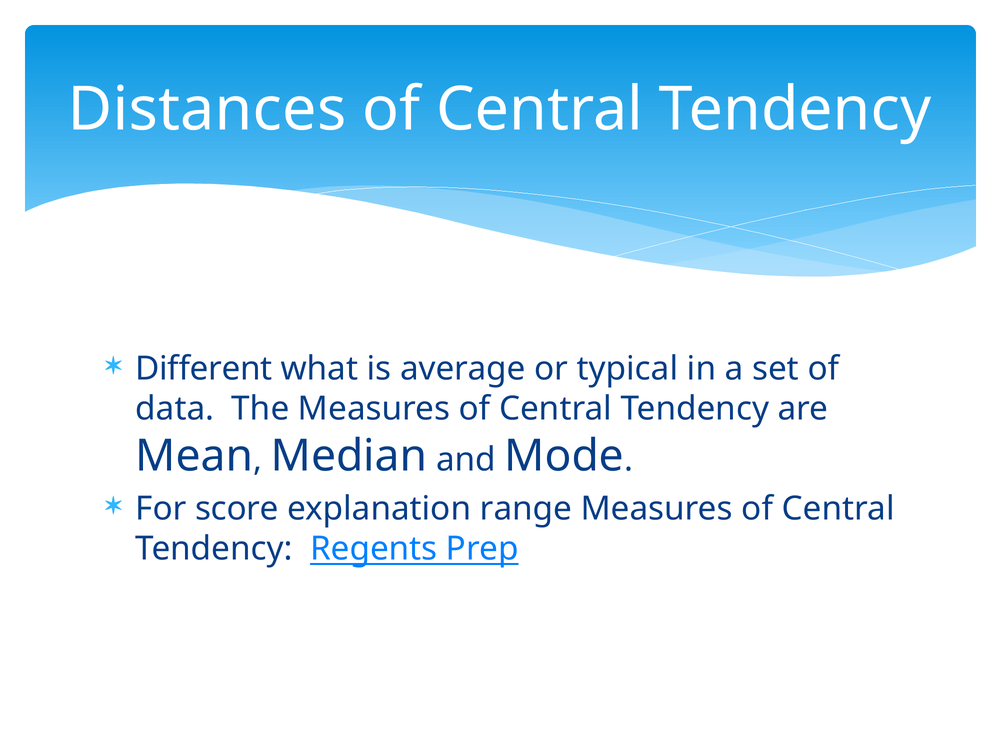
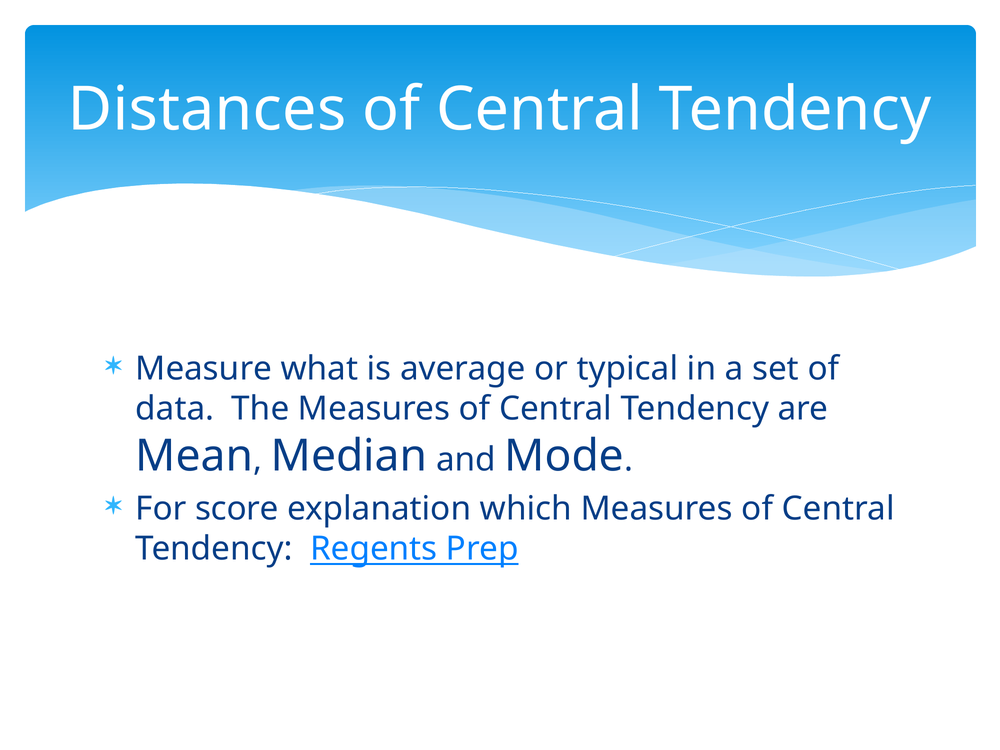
Different: Different -> Measure
range: range -> which
